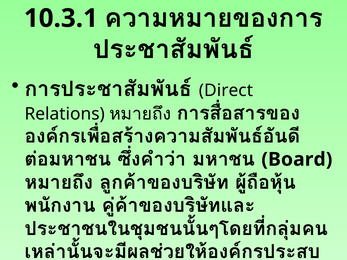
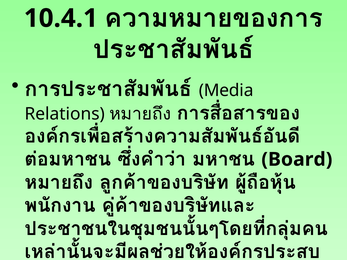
10.3.1: 10.3.1 -> 10.4.1
Direct: Direct -> Media
